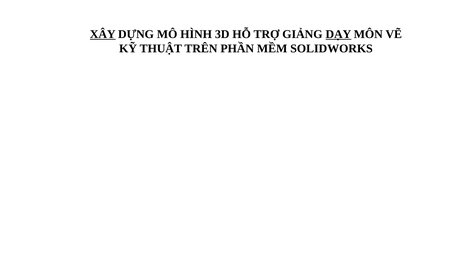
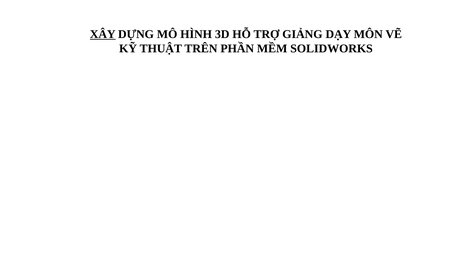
DẠY underline: present -> none
